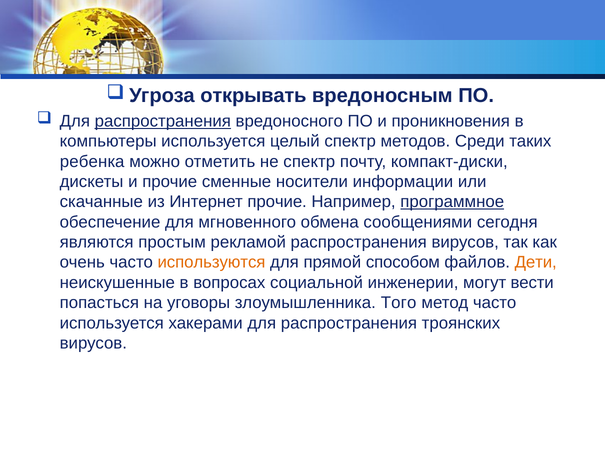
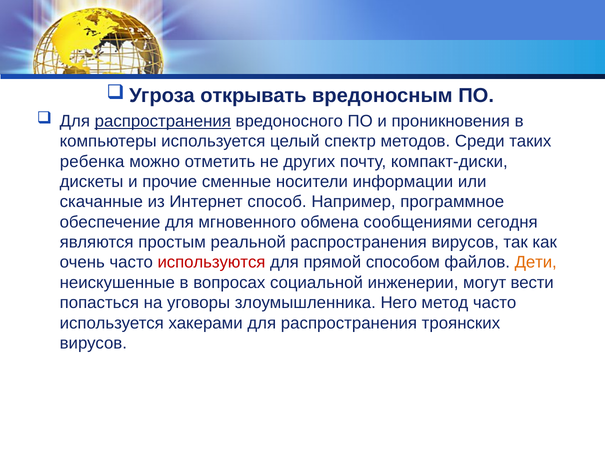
не спектр: спектр -> других
Интернет прочие: прочие -> способ
программное underline: present -> none
рекламой: рекламой -> реальной
используются colour: orange -> red
Того: Того -> Него
